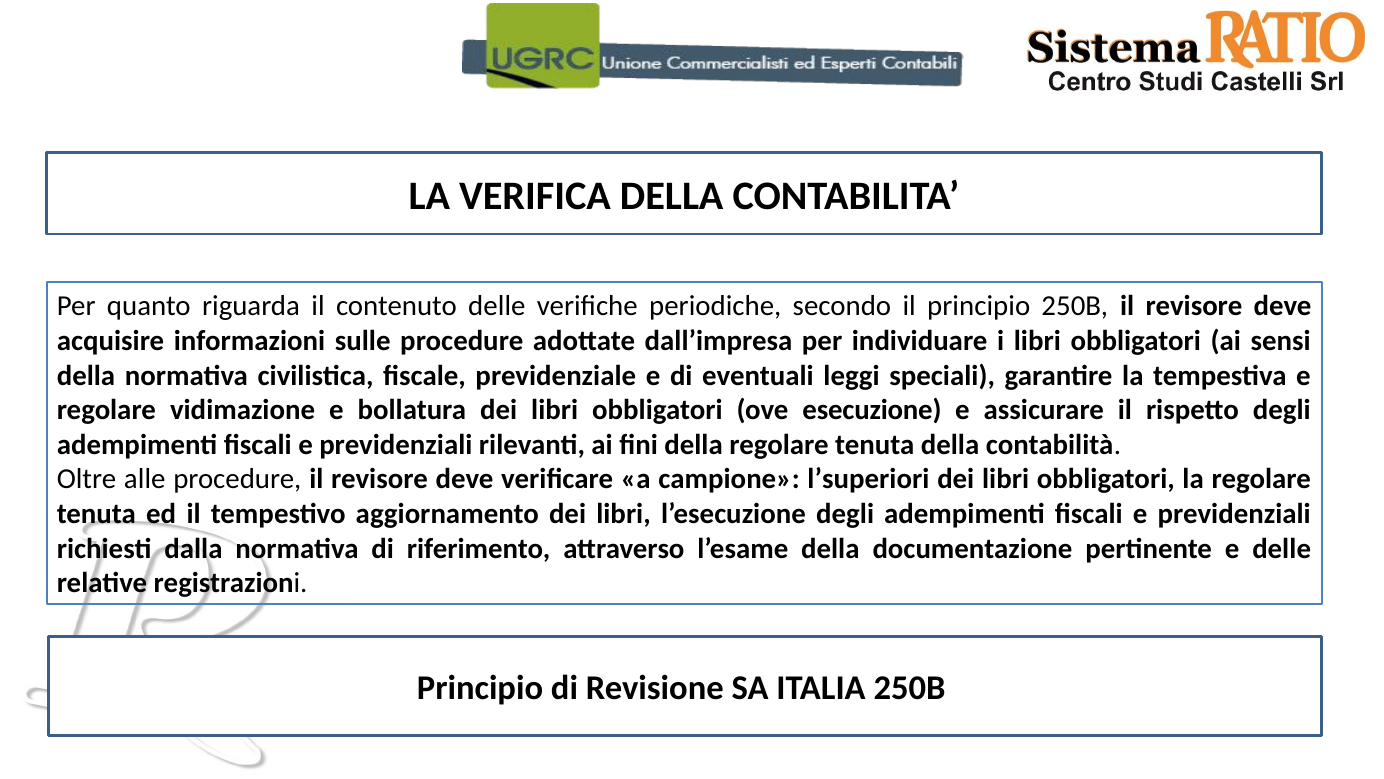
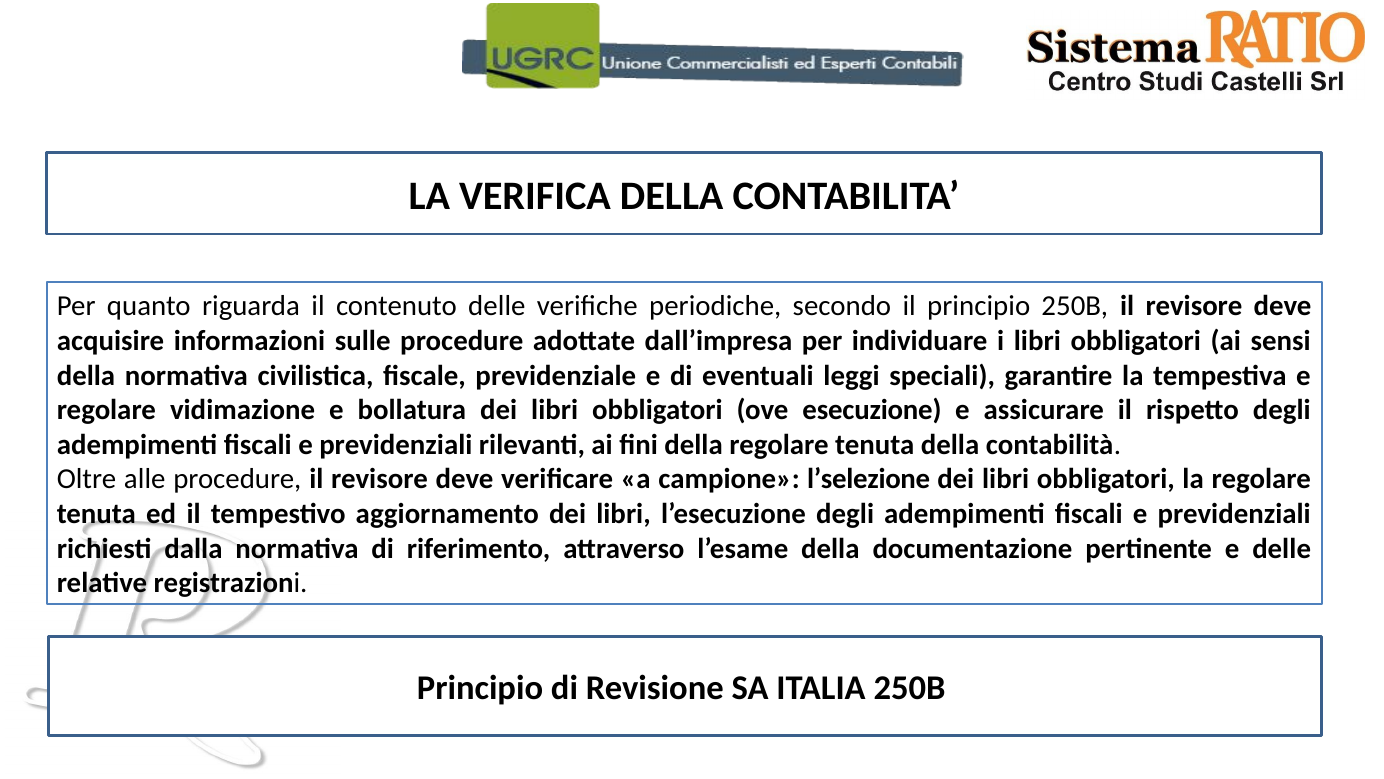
l’superiori: l’superiori -> l’selezione
